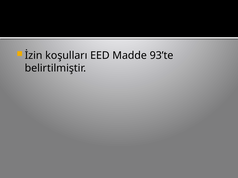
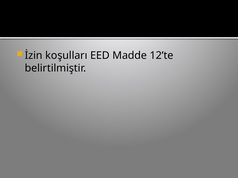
93’te: 93’te -> 12’te
